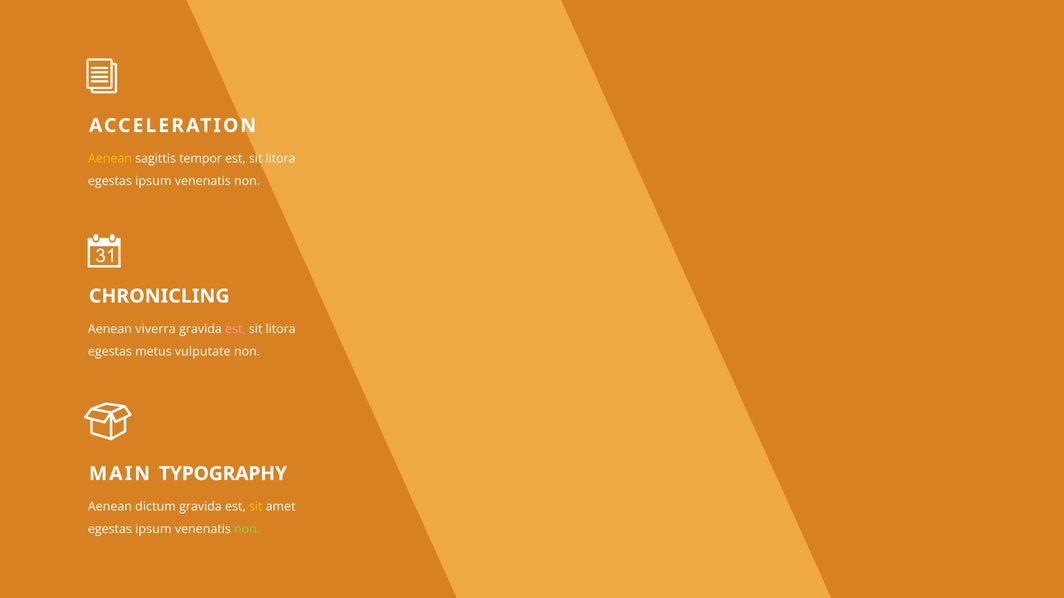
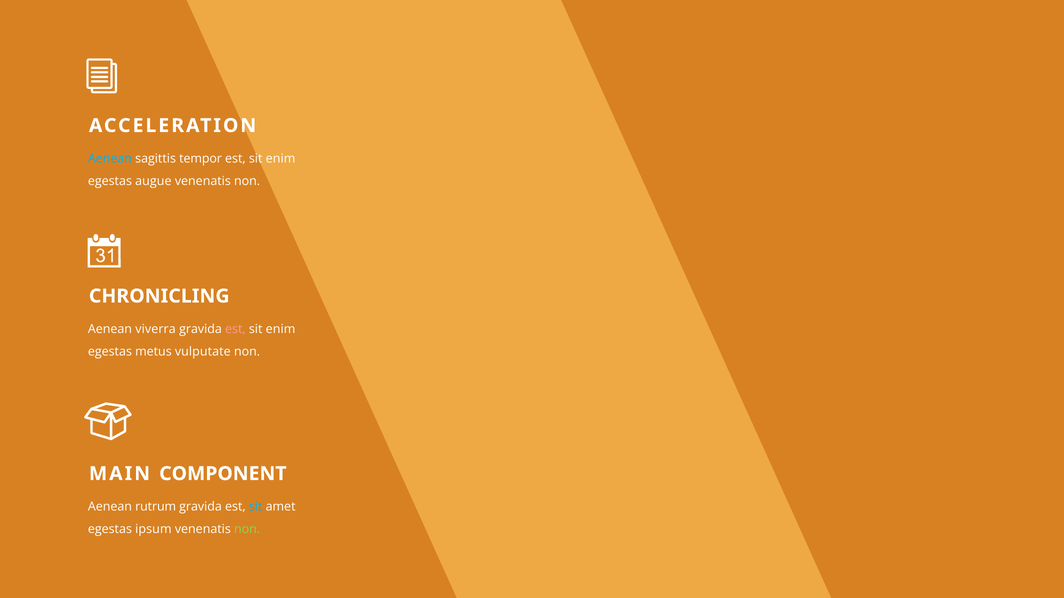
Aenean at (110, 159) colour: yellow -> light blue
litora at (281, 159): litora -> enim
ipsum at (153, 181): ipsum -> augue
litora at (281, 329): litora -> enim
TYPOGRAPHY: TYPOGRAPHY -> COMPONENT
dictum: dictum -> rutrum
sit at (256, 507) colour: yellow -> light blue
